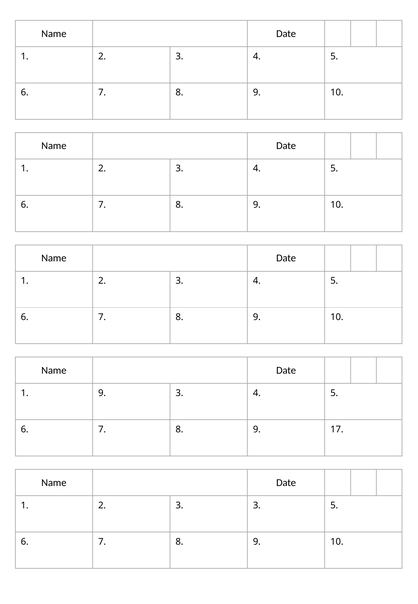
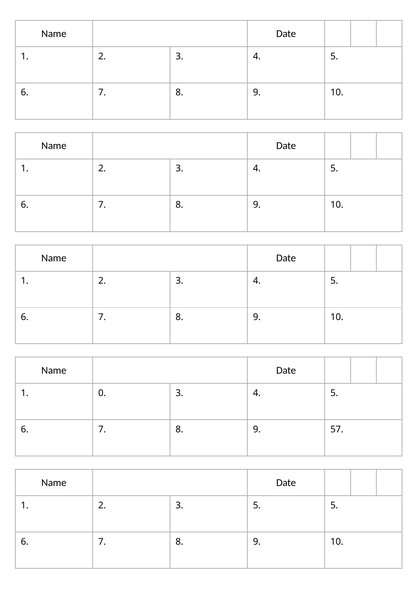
1 9: 9 -> 0
17: 17 -> 57
3 3: 3 -> 5
